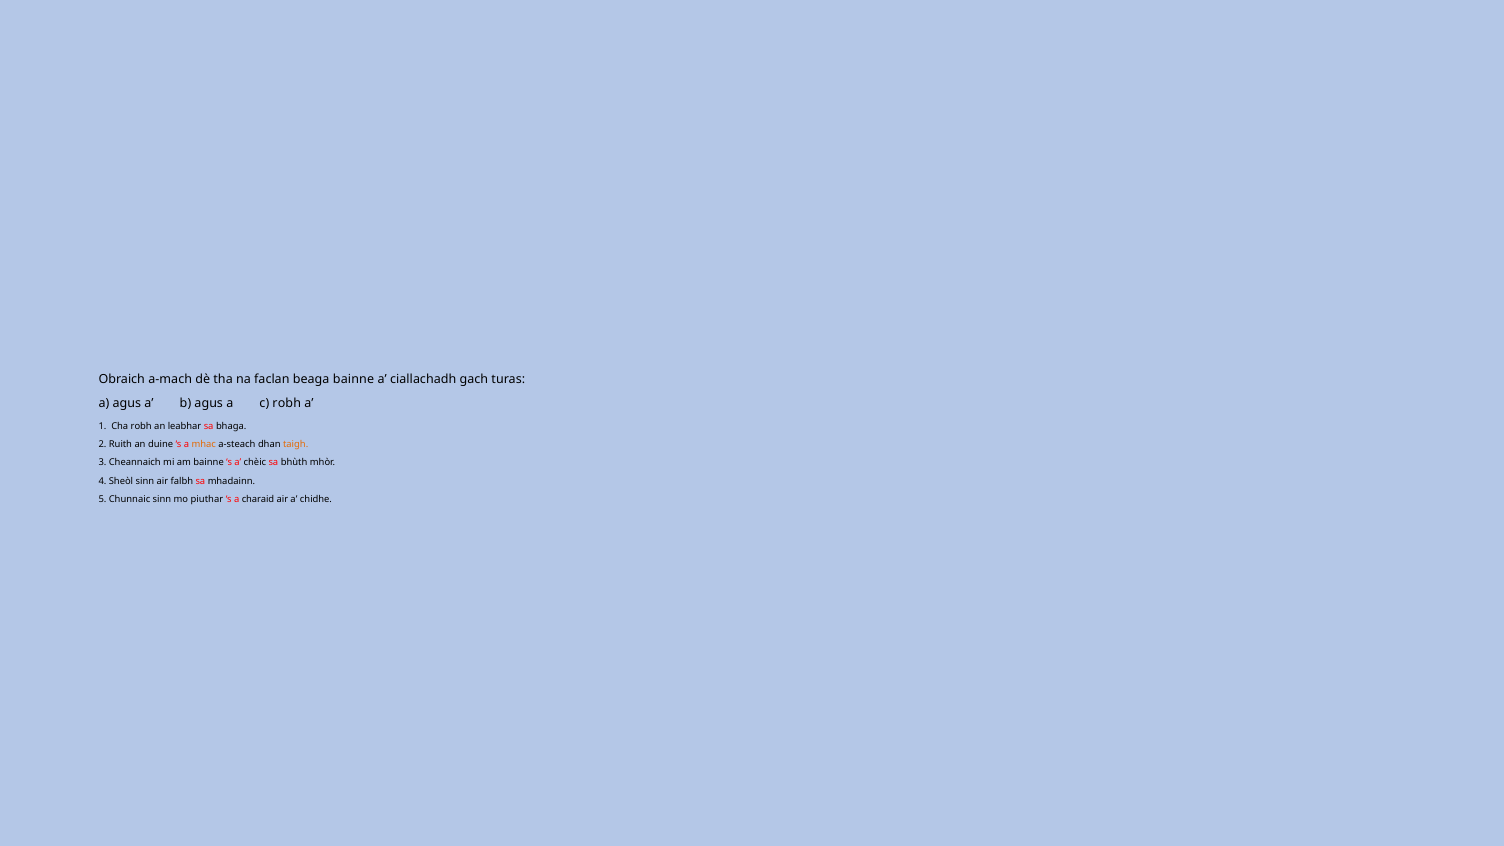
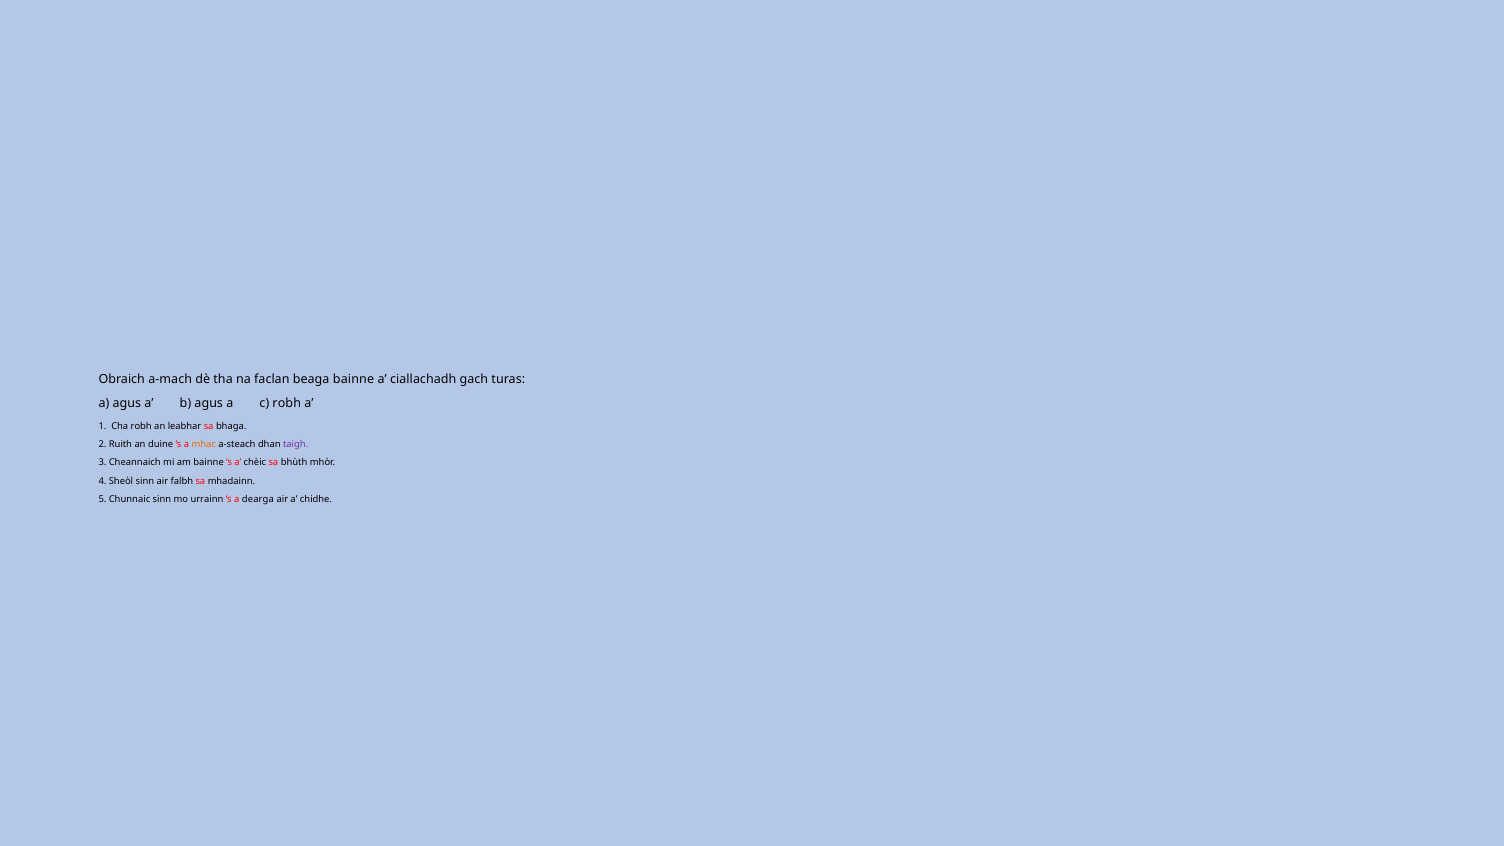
taigh colour: orange -> purple
piuthar: piuthar -> urrainn
charaid: charaid -> dearga
